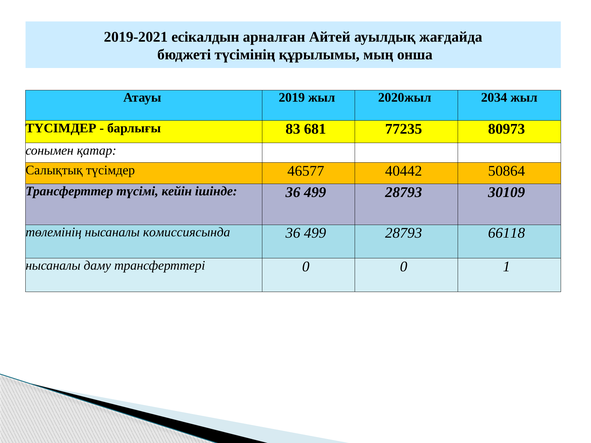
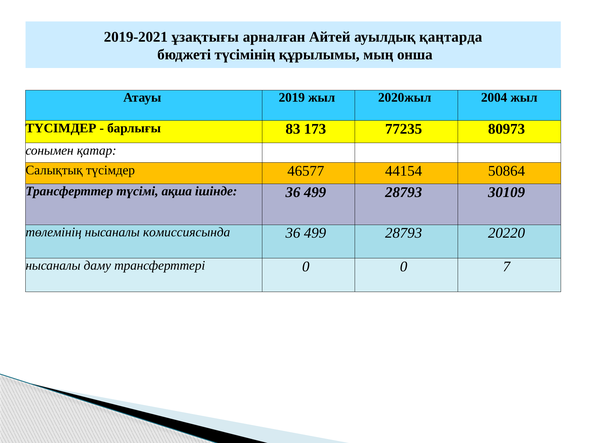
есікалдын: есікалдын -> ұзақтығы
жағдайда: жағдайда -> қаңтарда
2034: 2034 -> 2004
681: 681 -> 173
40442: 40442 -> 44154
кейін: кейін -> ақша
66118: 66118 -> 20220
1: 1 -> 7
